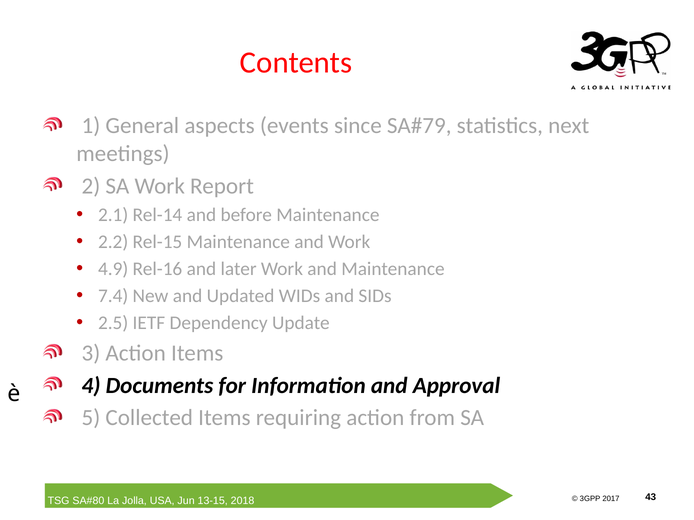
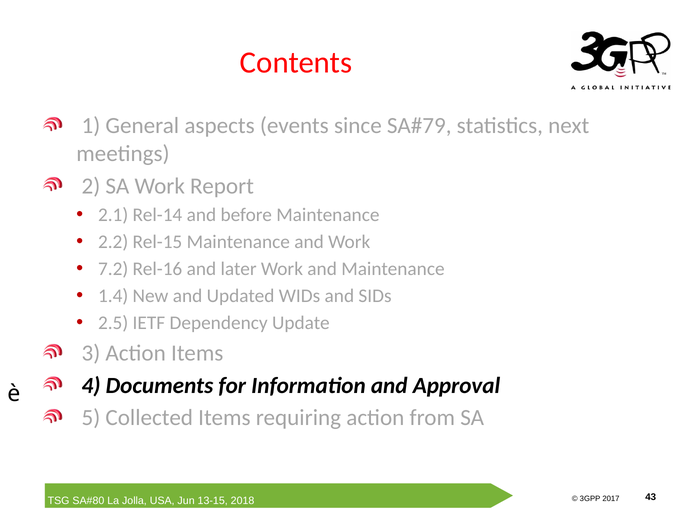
4.9: 4.9 -> 7.2
7.4: 7.4 -> 1.4
